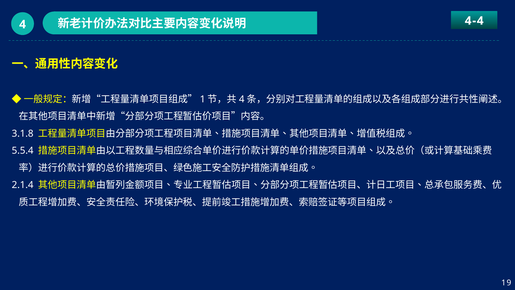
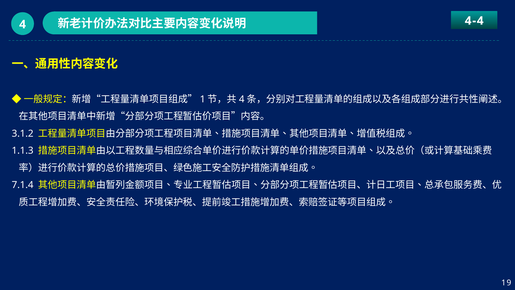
3.1.8: 3.1.8 -> 3.1.2
5.5.4: 5.5.4 -> 1.1.3
2.1.4: 2.1.4 -> 7.1.4
